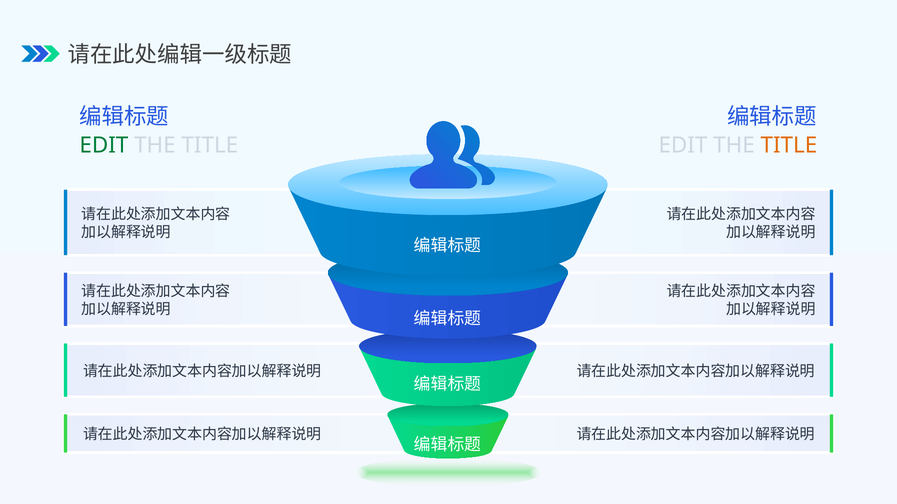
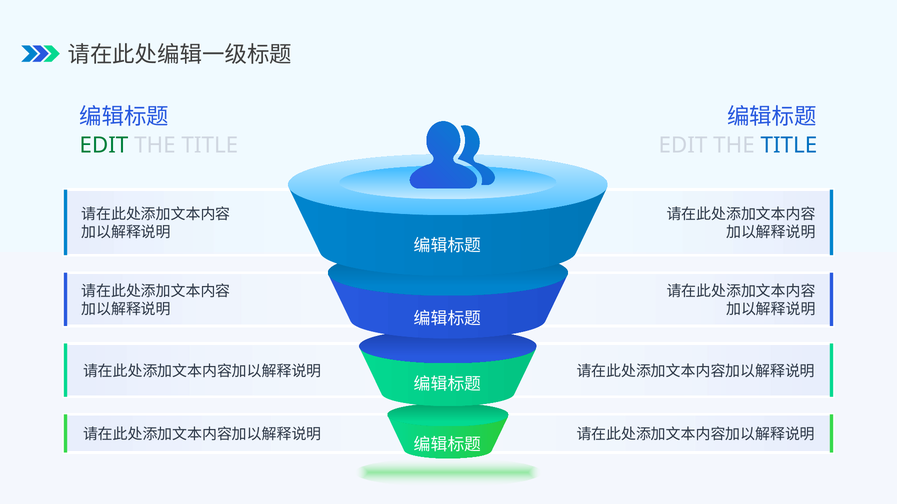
TITLE at (789, 146) colour: orange -> blue
